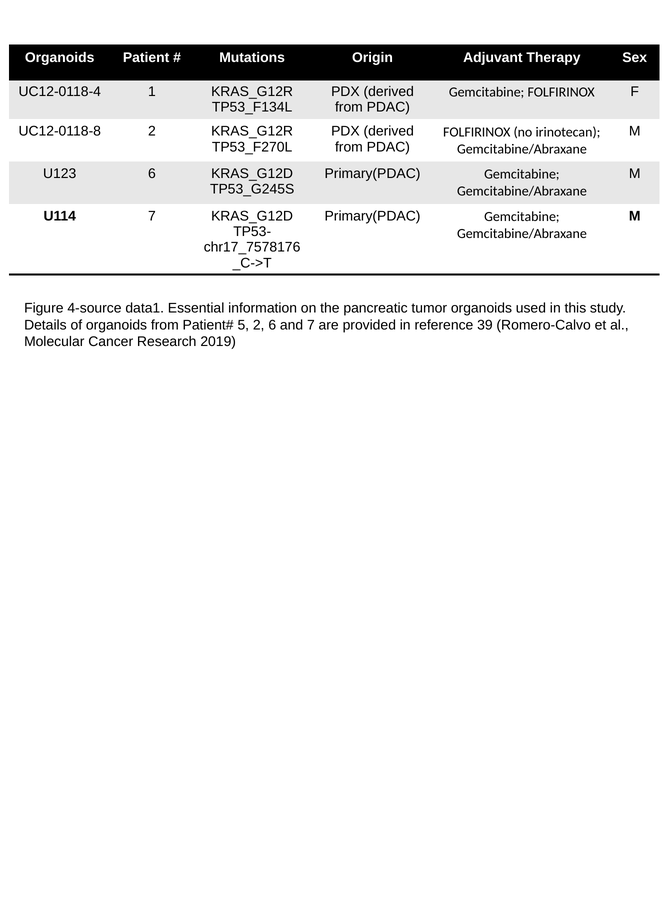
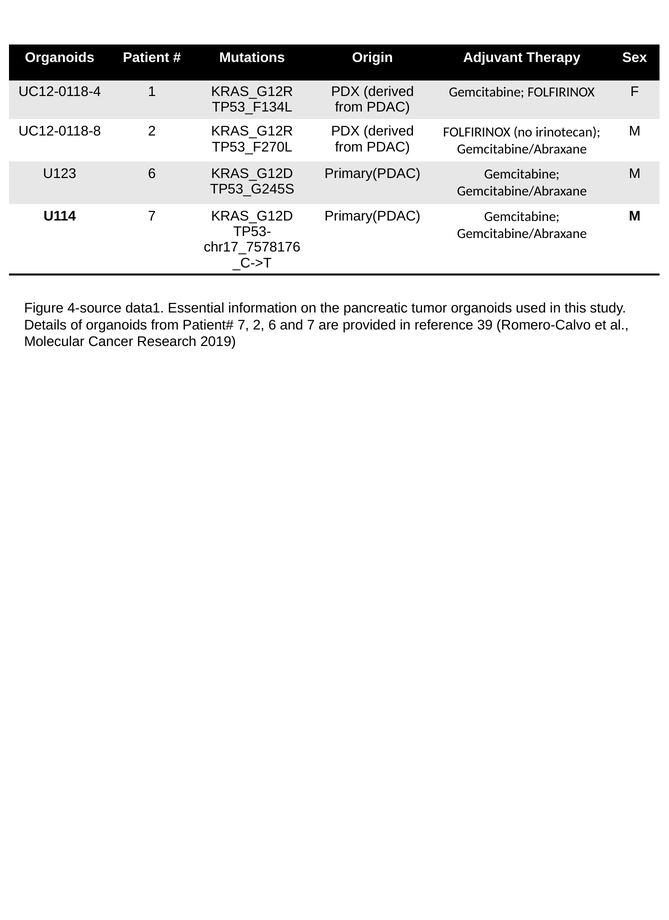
5 at (243, 325): 5 -> 7
